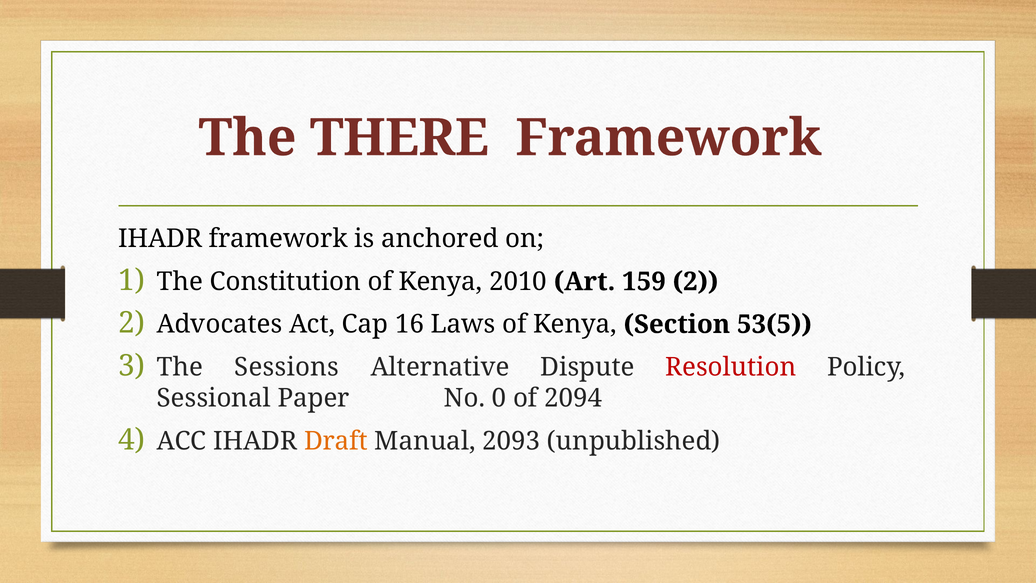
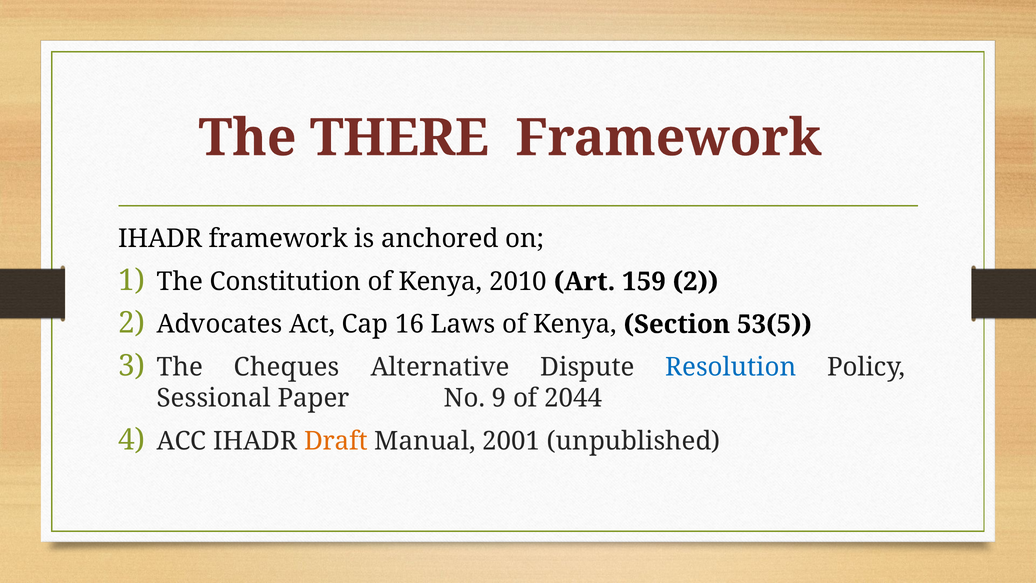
Sessions: Sessions -> Cheques
Resolution colour: red -> blue
0: 0 -> 9
2094: 2094 -> 2044
2093: 2093 -> 2001
